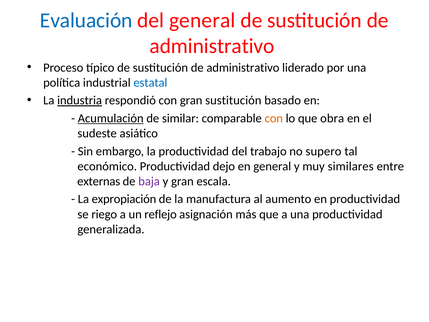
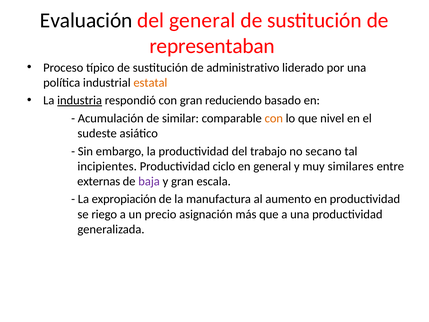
Evaluación colour: blue -> black
administrativo at (212, 46): administrativo -> representaban
estatal colour: blue -> orange
gran sustitución: sustitución -> reduciendo
Acumulación underline: present -> none
obra: obra -> nivel
supero: supero -> secano
económico: económico -> incipientes
dejo: dejo -> ciclo
reflejo: reflejo -> precio
